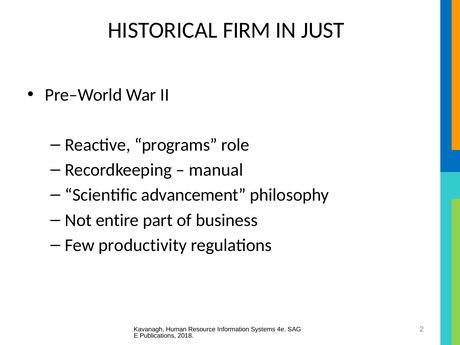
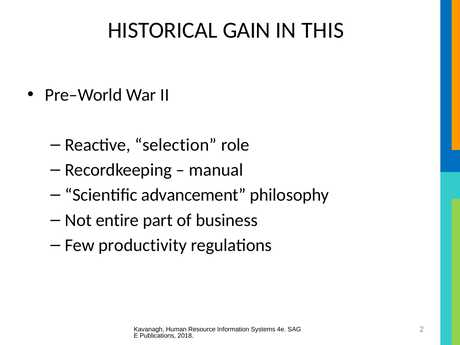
FIRM: FIRM -> GAIN
JUST: JUST -> THIS
programs: programs -> selection
